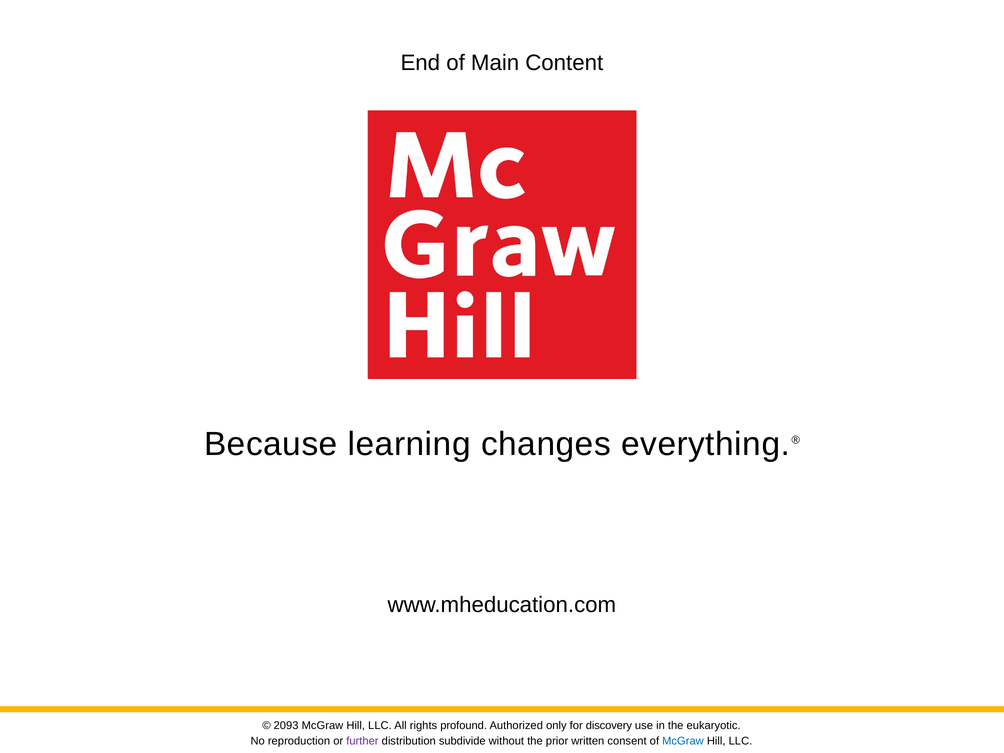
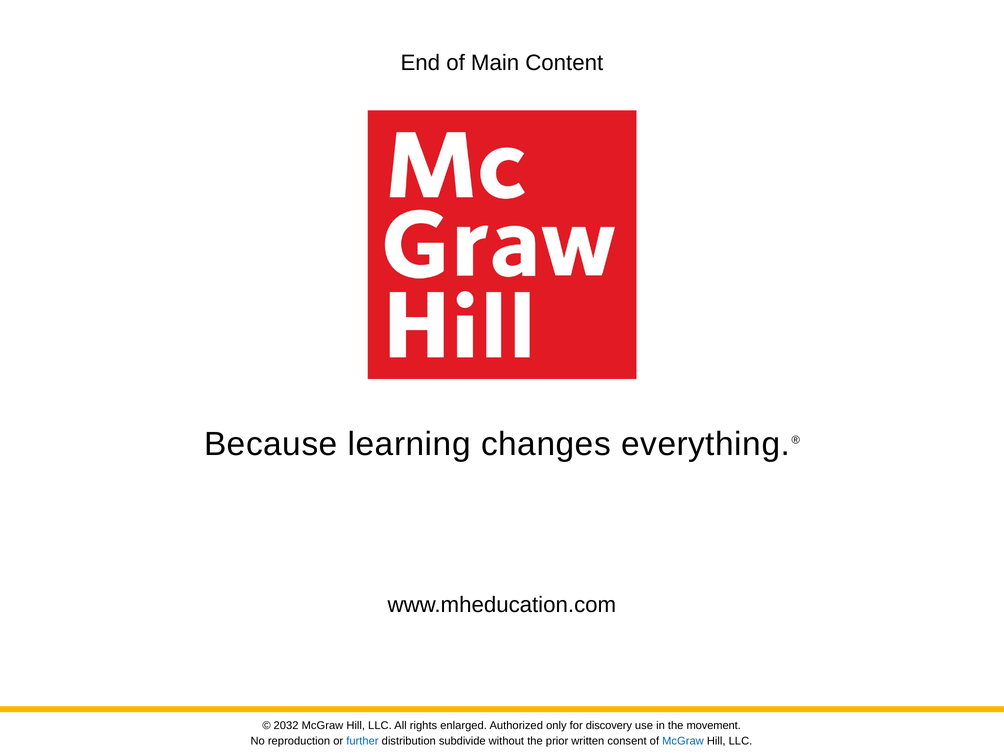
2093: 2093 -> 2032
profound: profound -> enlarged
eukaryotic: eukaryotic -> movement
further colour: purple -> blue
